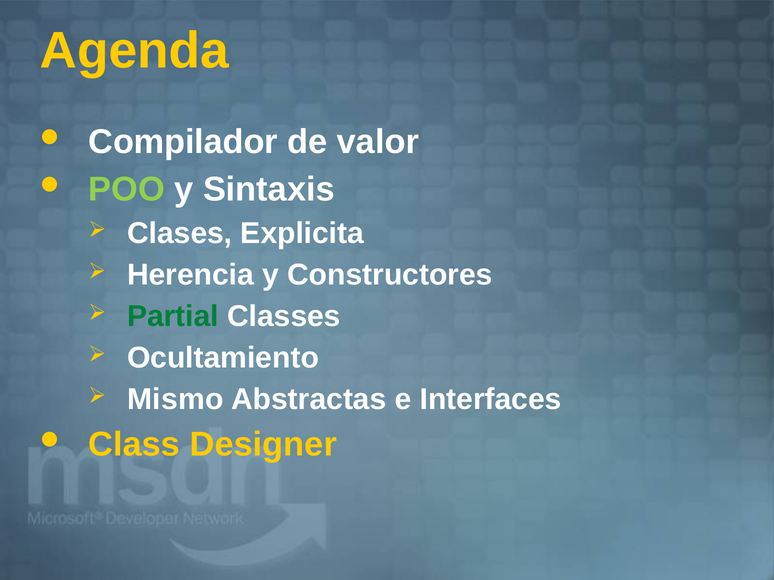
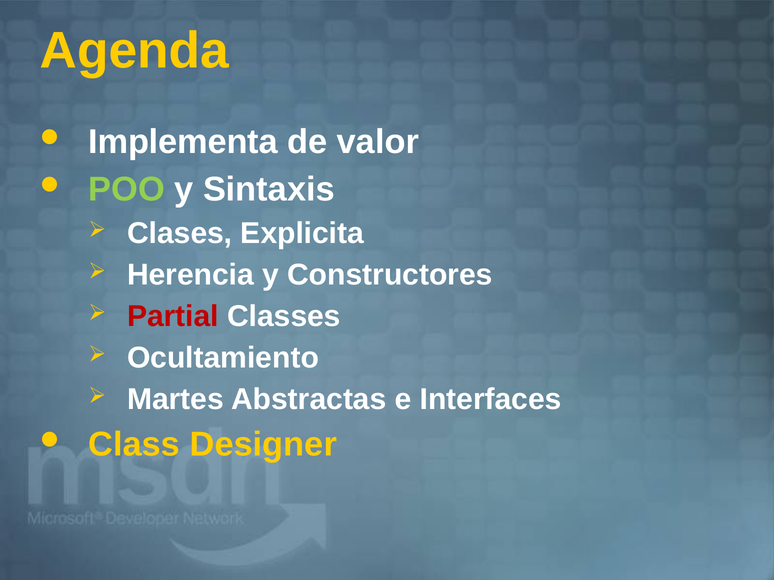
Compilador: Compilador -> Implementa
Partial colour: green -> red
Mismo: Mismo -> Martes
